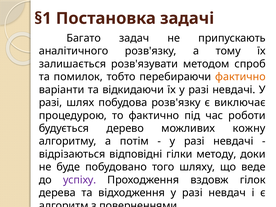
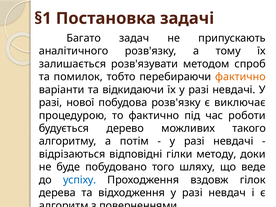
шлях: шлях -> нової
кожну: кожну -> такого
успіху colour: purple -> blue
